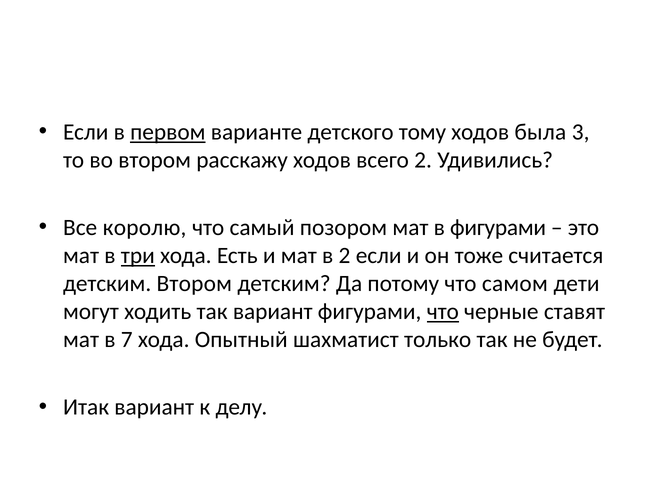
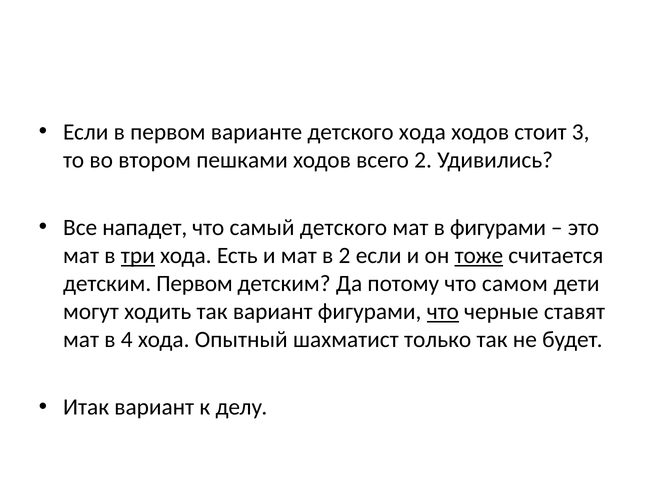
первом at (168, 132) underline: present -> none
детского тому: тому -> хода
была: была -> стоит
расскажу: расскажу -> пешками
королю: королю -> нападет
самый позором: позором -> детского
тоже underline: none -> present
детским Втором: Втором -> Первом
7: 7 -> 4
